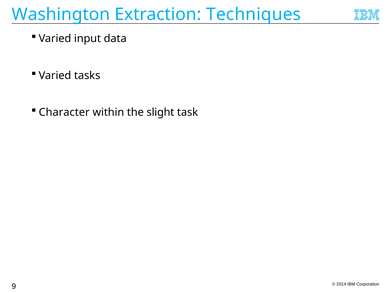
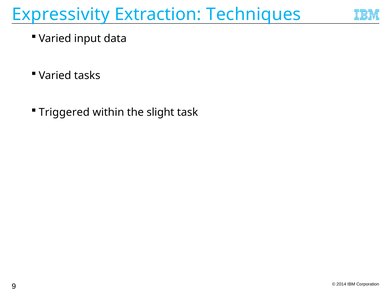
Washington: Washington -> Expressivity
Character: Character -> Triggered
